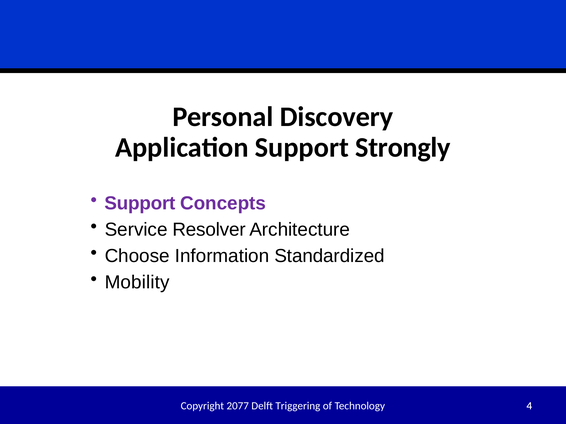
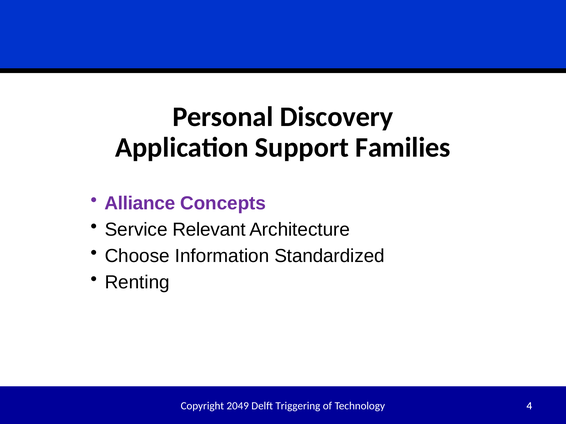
Strongly: Strongly -> Families
Support at (140, 204): Support -> Alliance
Resolver: Resolver -> Relevant
Mobility: Mobility -> Renting
2077: 2077 -> 2049
